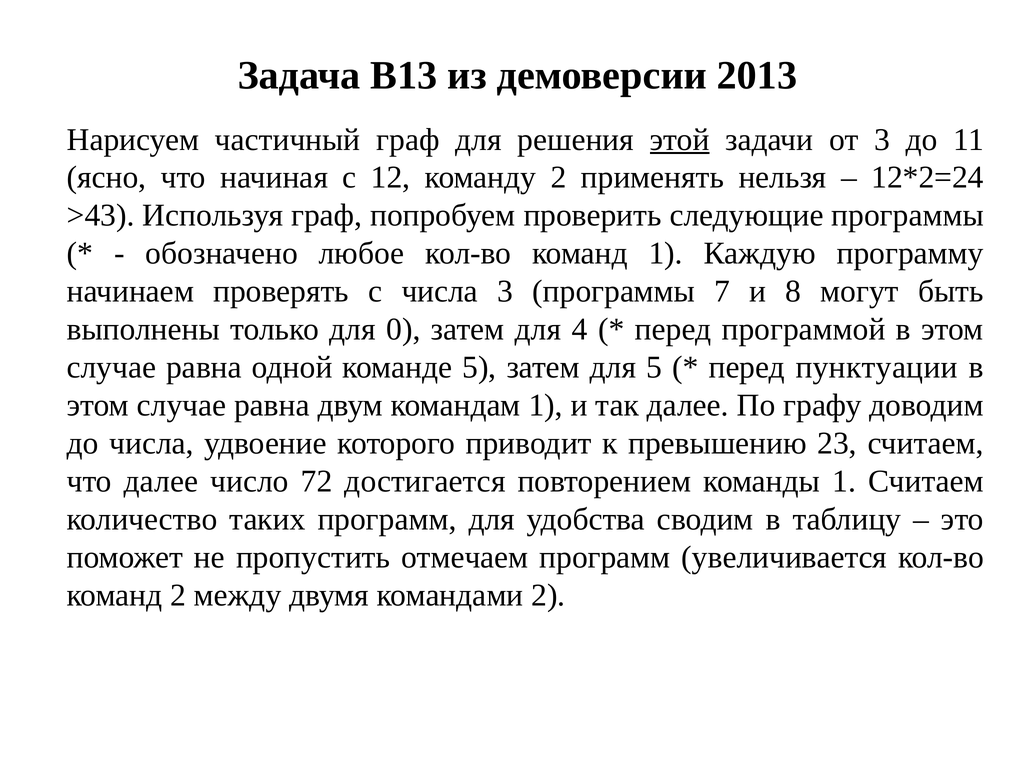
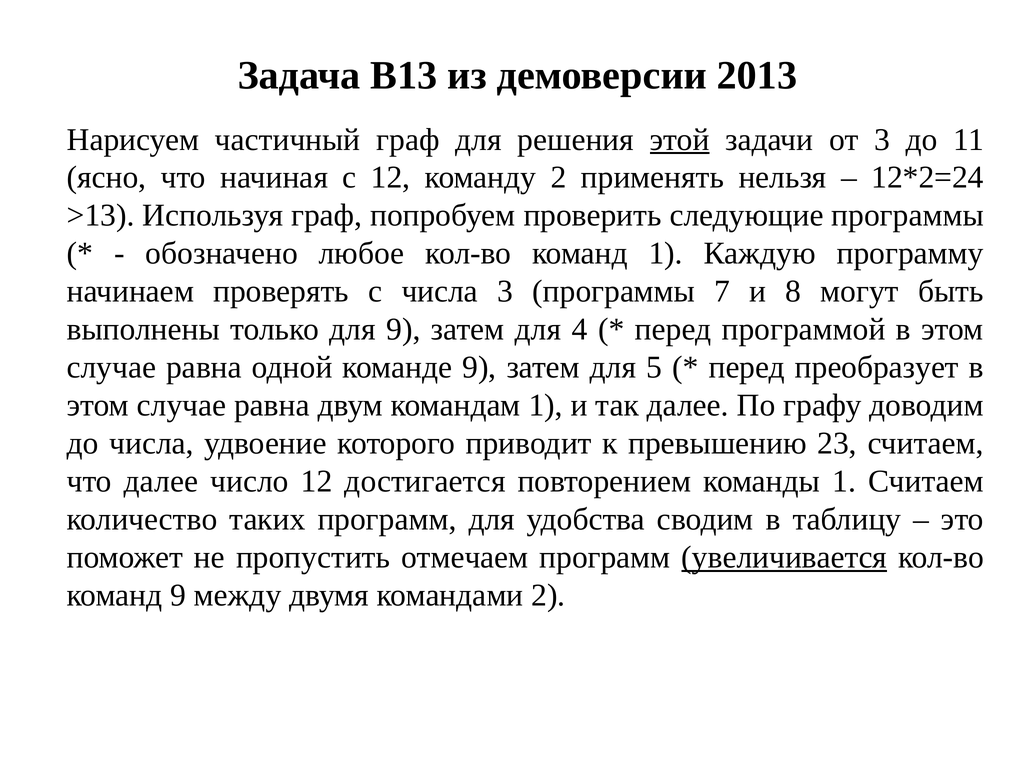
>43: >43 -> >13
для 0: 0 -> 9
команде 5: 5 -> 9
пунктуации: пунктуации -> преобразует
число 72: 72 -> 12
увеличивается underline: none -> present
команд 2: 2 -> 9
